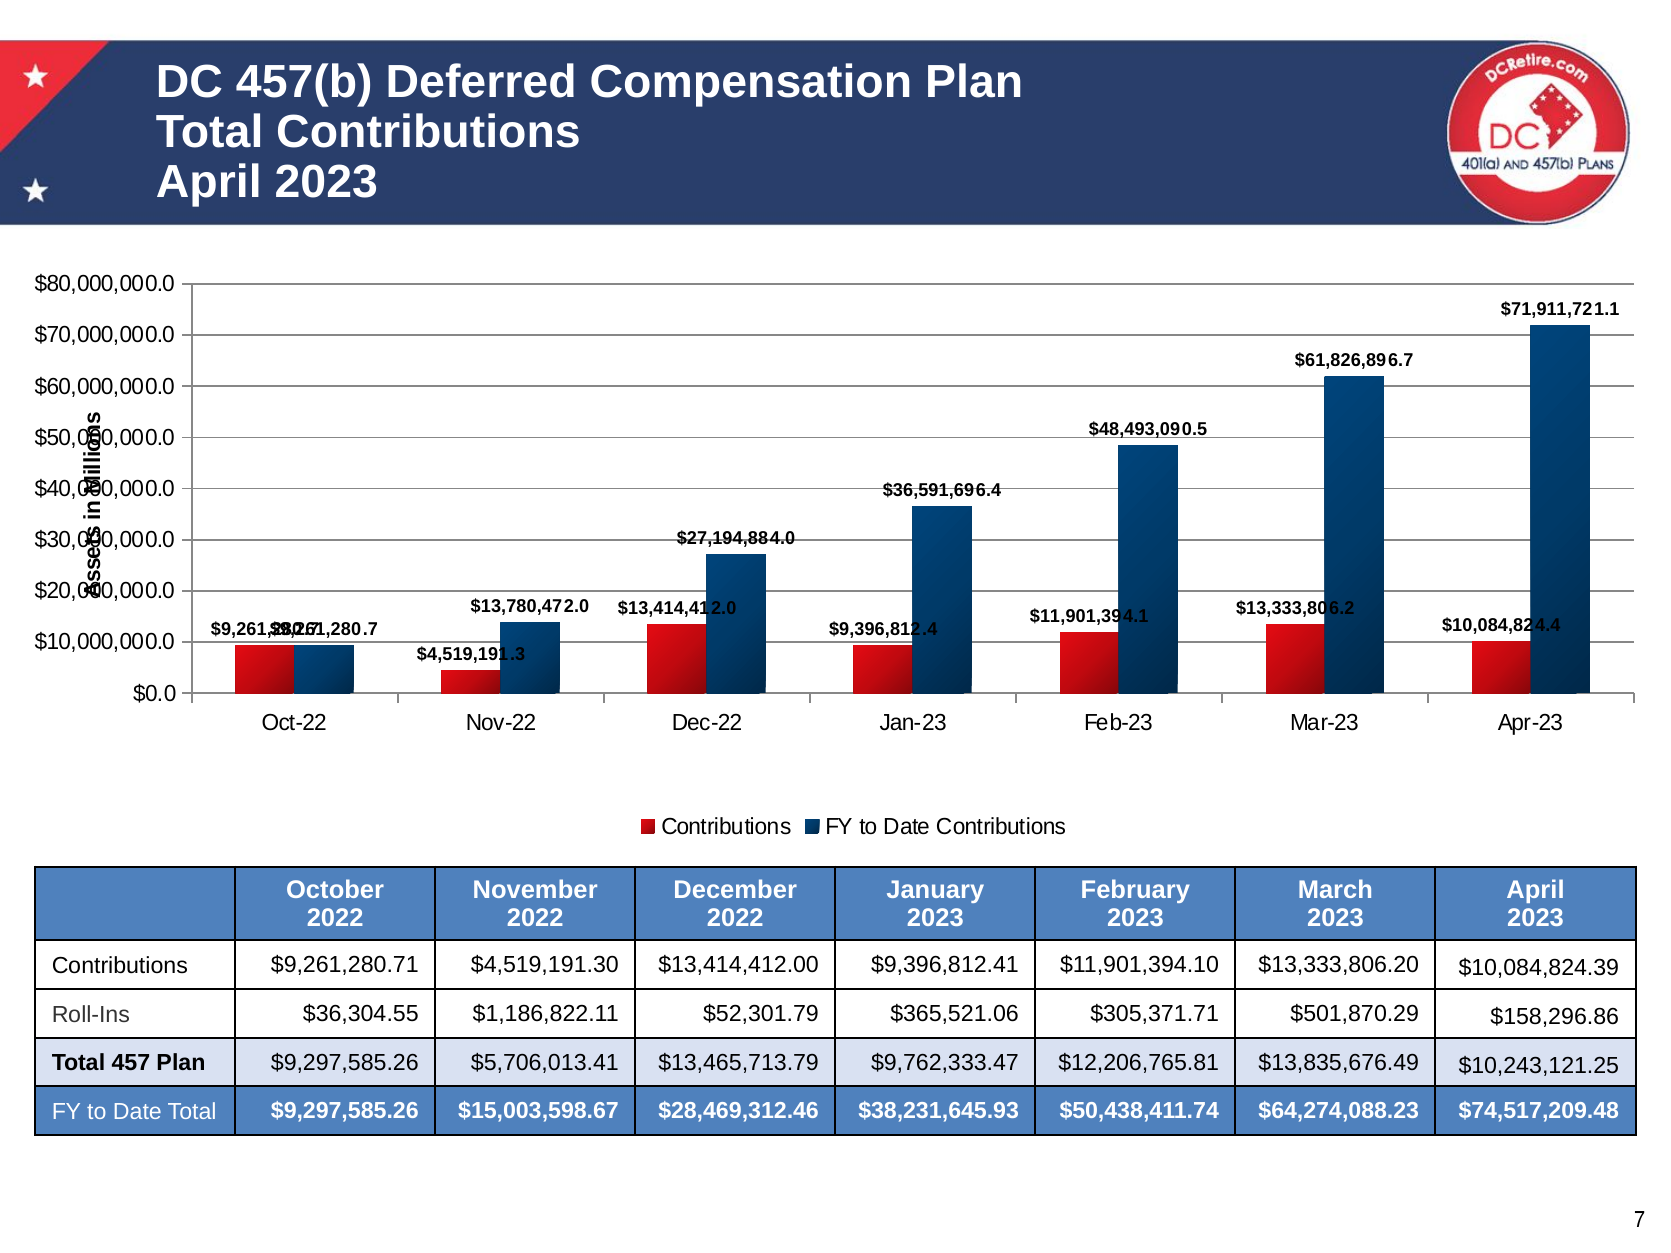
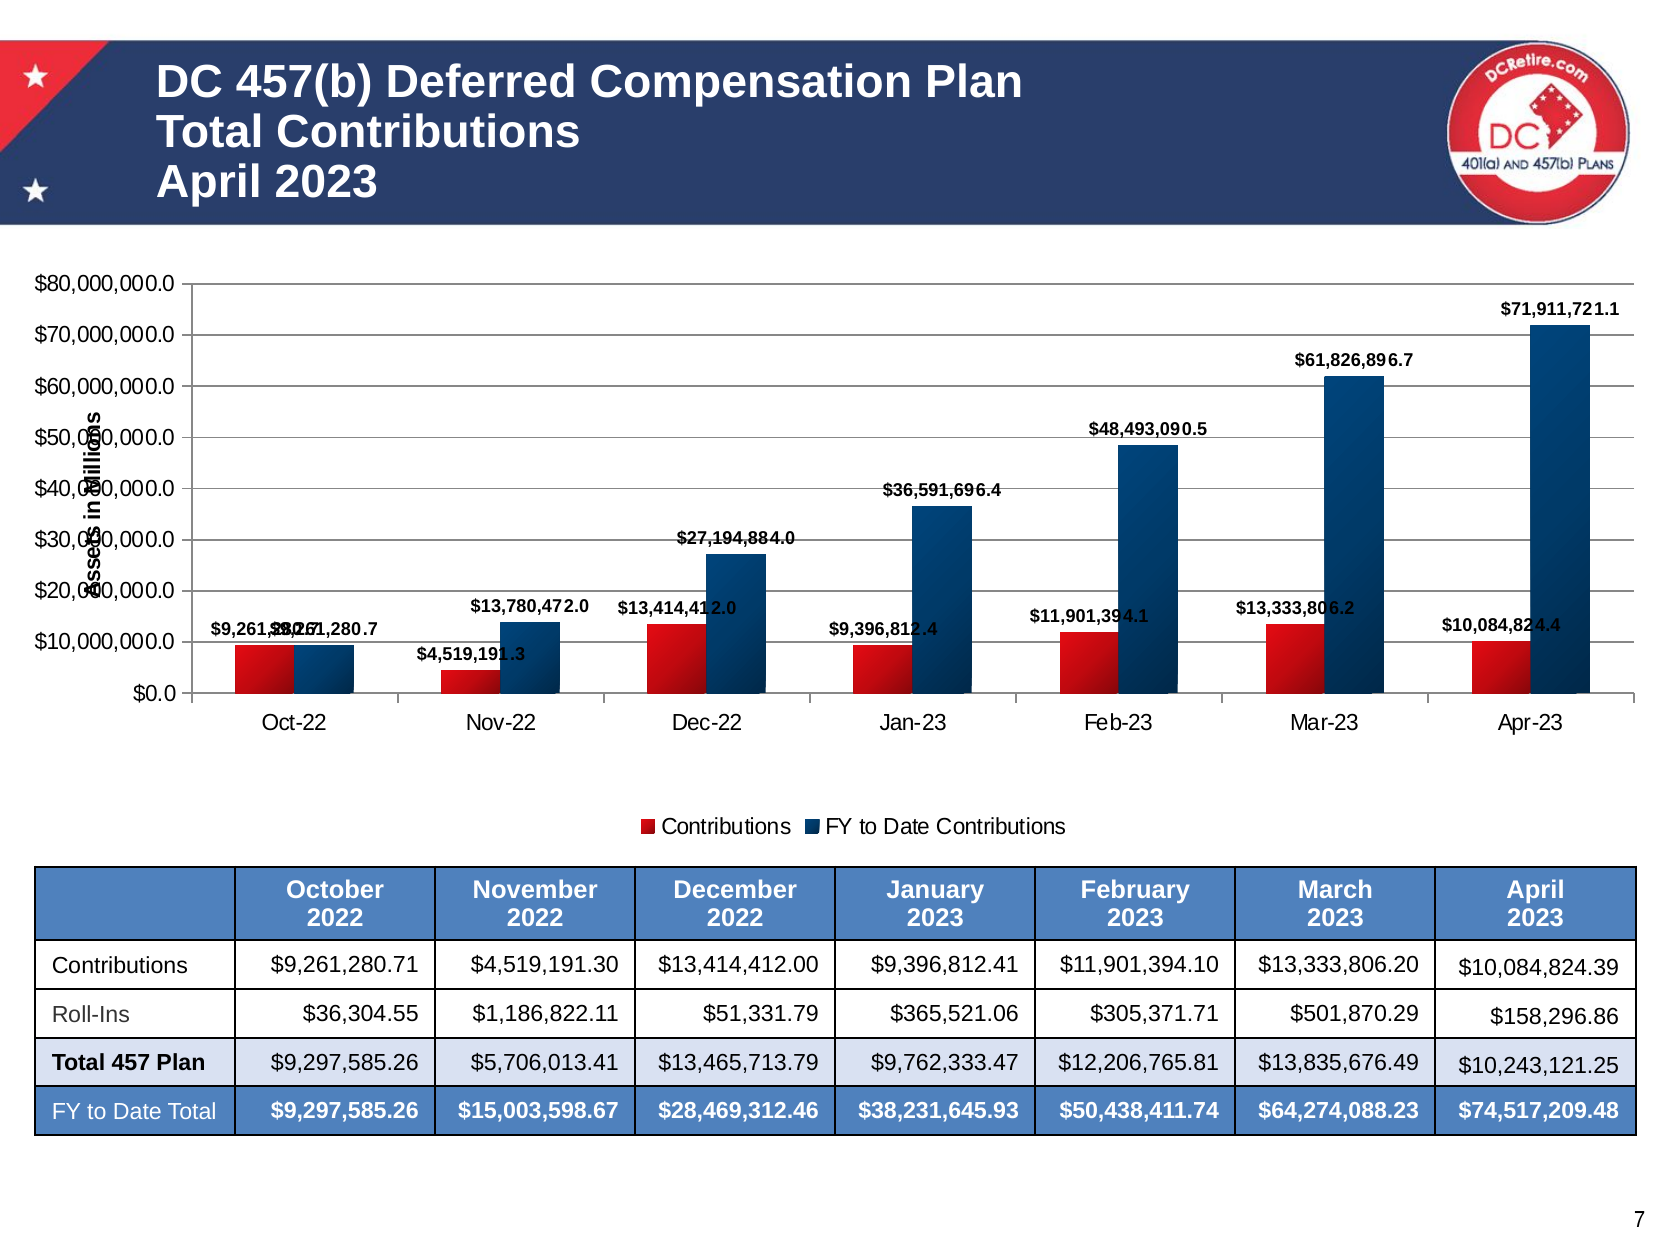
$52,301.79: $52,301.79 -> $51,331.79
